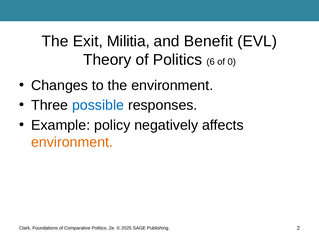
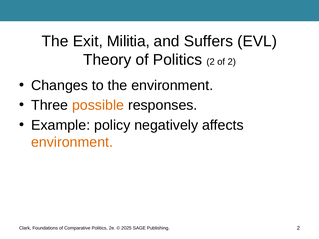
Benefit: Benefit -> Suffers
Politics 6: 6 -> 2
of 0: 0 -> 2
possible colour: blue -> orange
